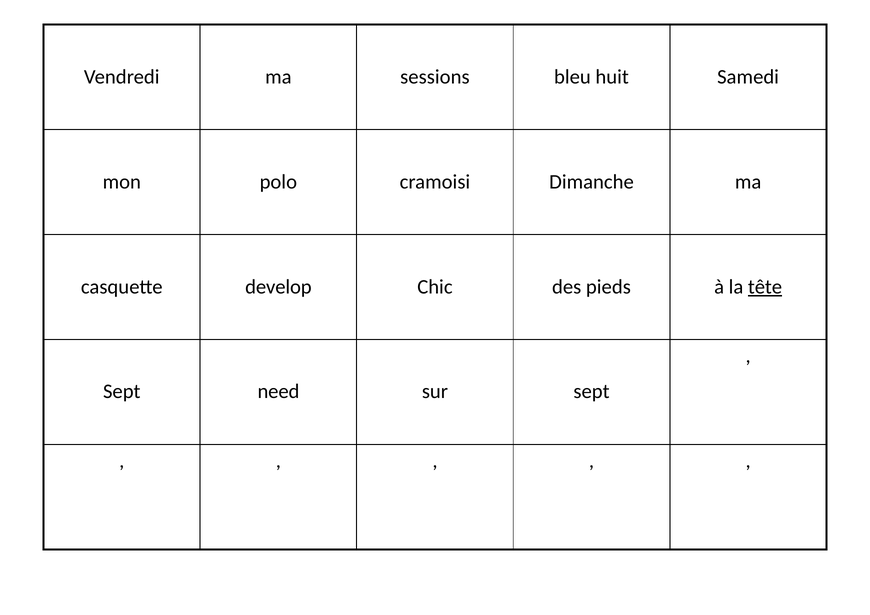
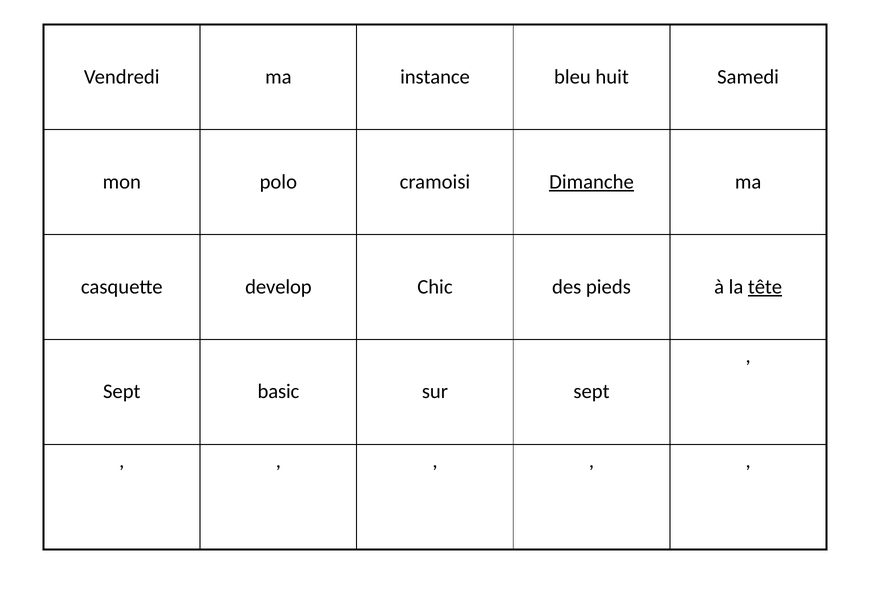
sessions: sessions -> instance
Dimanche underline: none -> present
need: need -> basic
